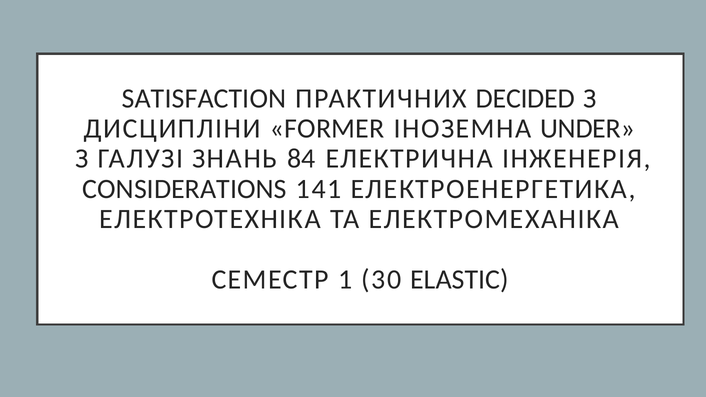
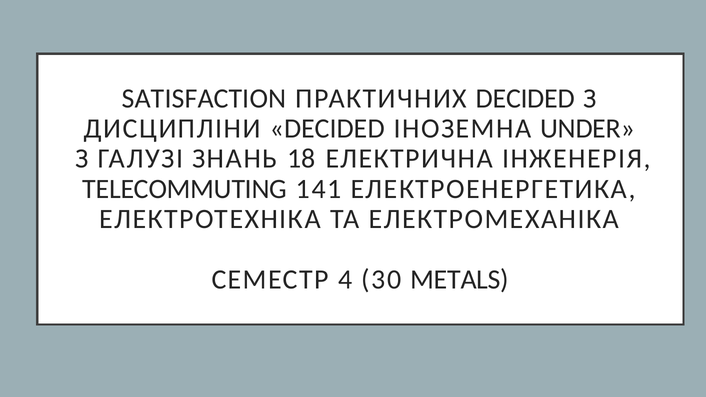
ДИСЦИПЛІНИ FORMER: FORMER -> DECIDED
84: 84 -> 18
CONSIDERATIONS: CONSIDERATIONS -> TELECOMMUTING
1: 1 -> 4
ELASTIC: ELASTIC -> METALS
